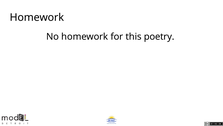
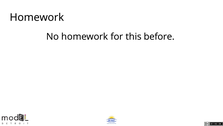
poetry: poetry -> before
